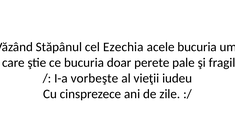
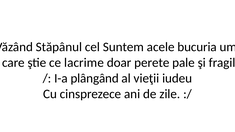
Ezechia: Ezechia -> Suntem
ce bucuria: bucuria -> lacrime
vorbeşte: vorbeşte -> plângând
